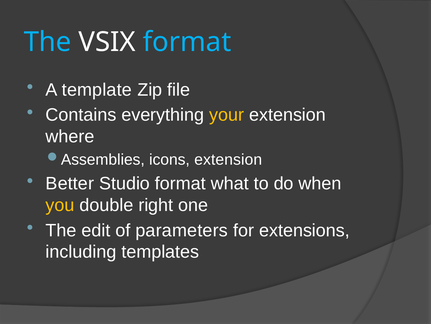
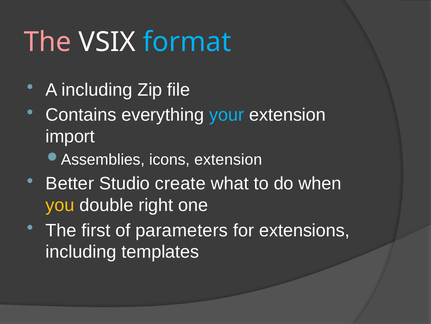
The at (48, 42) colour: light blue -> pink
A template: template -> including
your colour: yellow -> light blue
where: where -> import
Studio format: format -> create
edit: edit -> first
